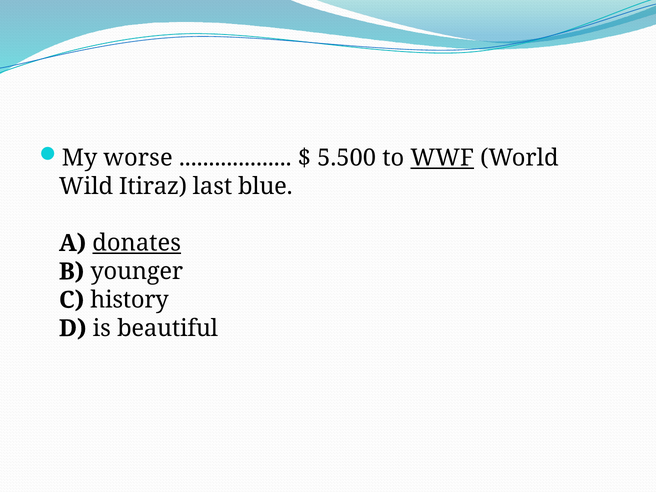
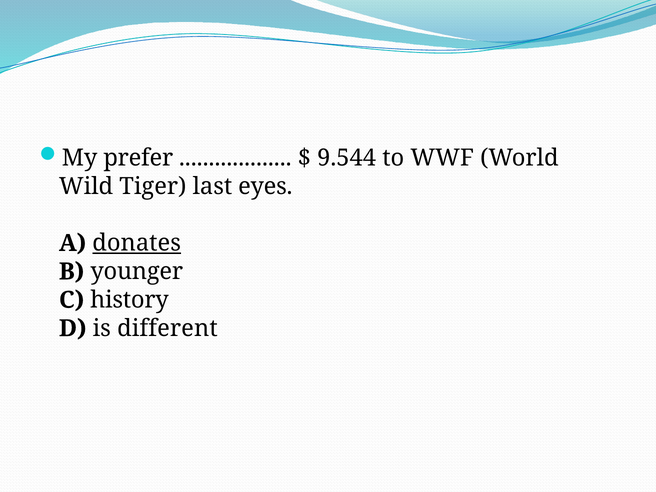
worse: worse -> prefer
5.500: 5.500 -> 9.544
WWF underline: present -> none
Itiraz: Itiraz -> Tiger
blue: blue -> eyes
beautiful: beautiful -> different
